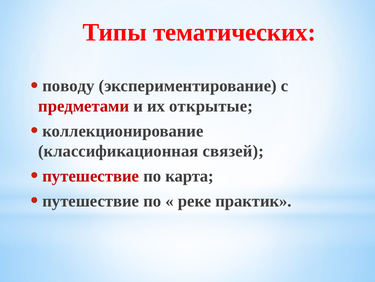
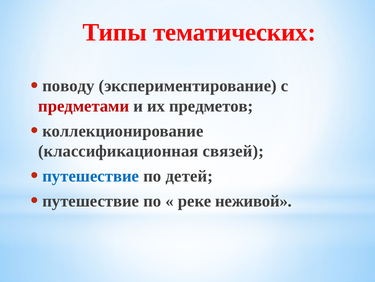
открытые: открытые -> предметов
путешествие at (91, 176) colour: red -> blue
карта: карта -> детей
практик: практик -> неживой
